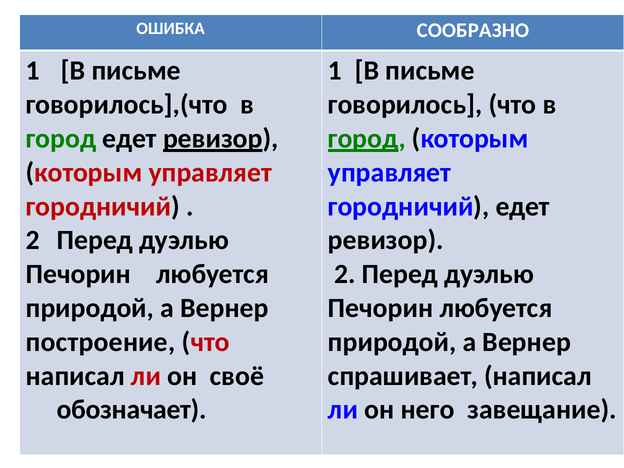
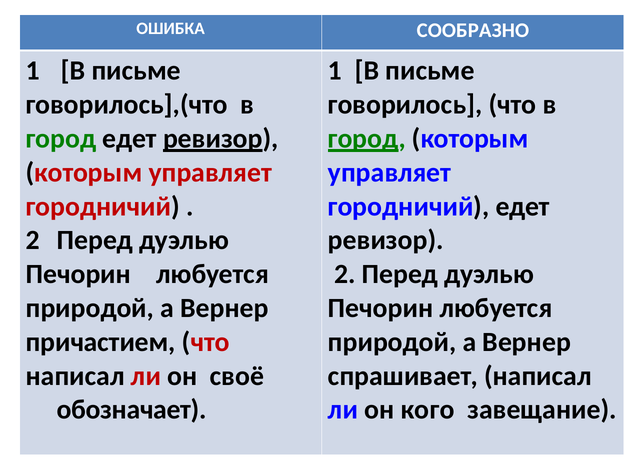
построение: построение -> причастием
него: него -> кого
